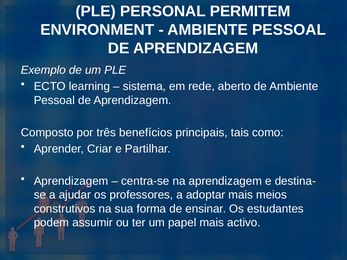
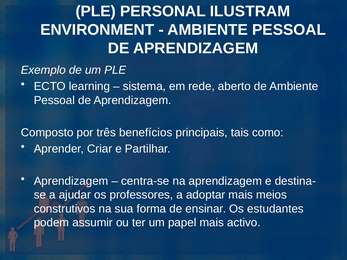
PERMITEM: PERMITEM -> ILUSTRAM
